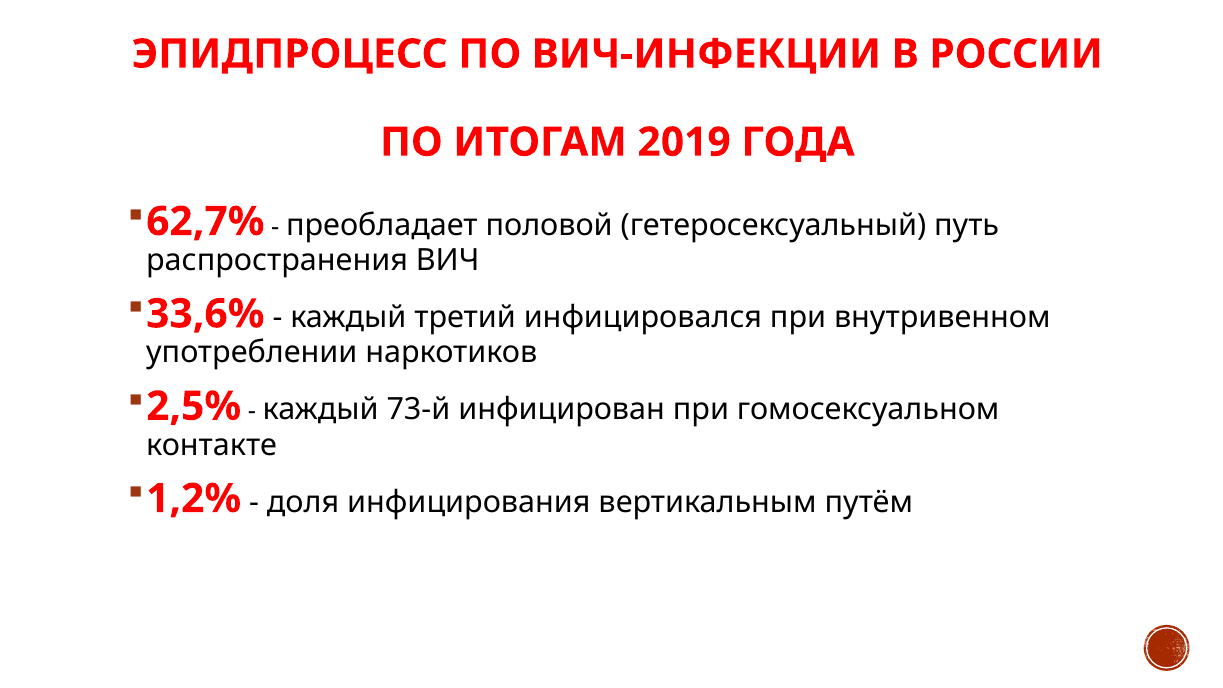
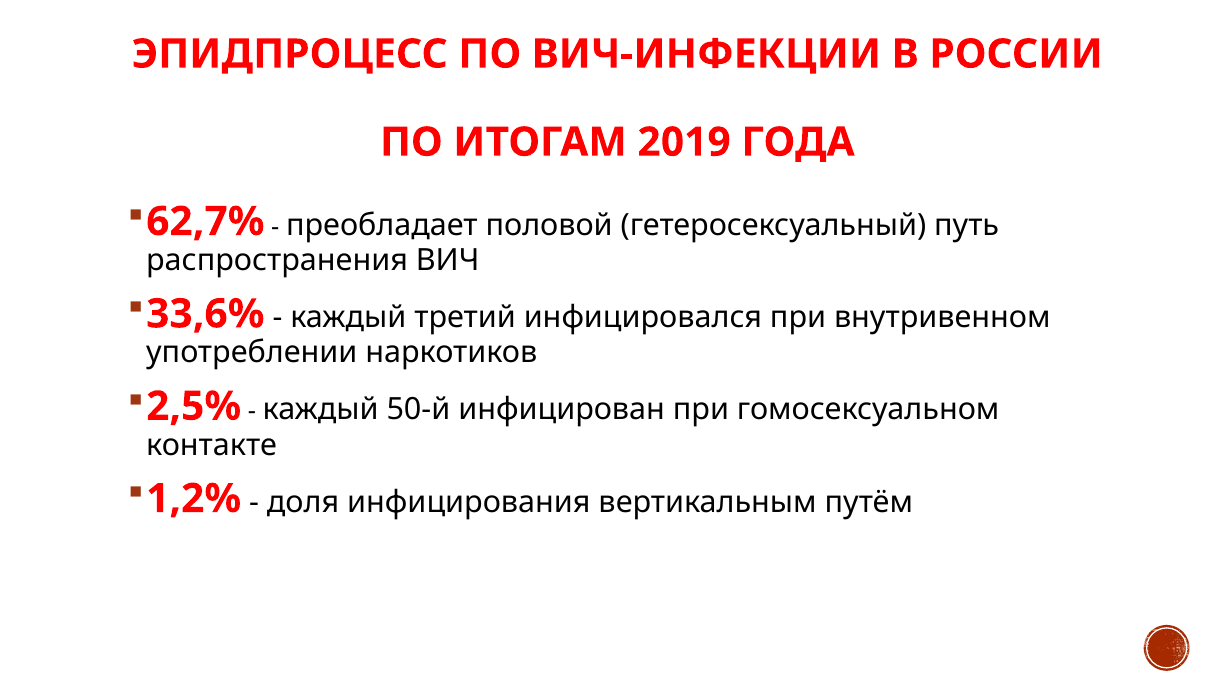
73-й: 73-й -> 50-й
